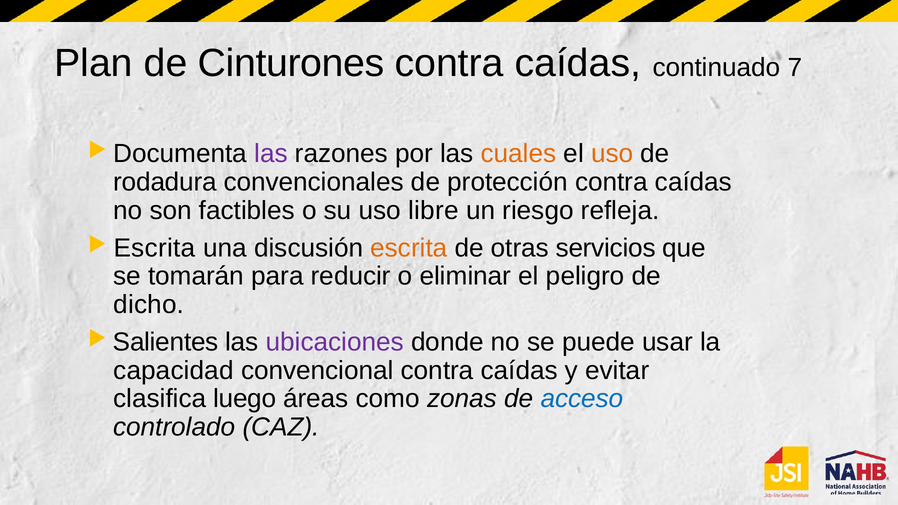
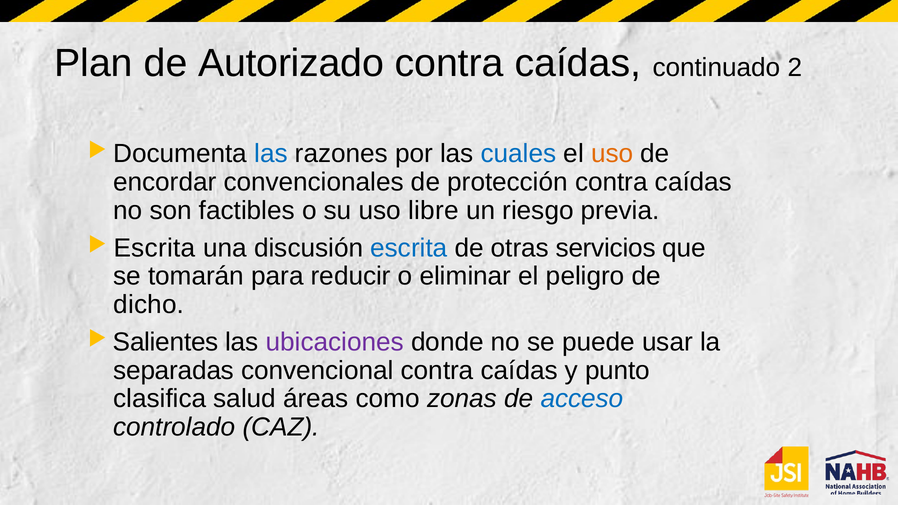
Cinturones: Cinturones -> Autorizado
7: 7 -> 2
las at (271, 154) colour: purple -> blue
cuales colour: orange -> blue
rodadura: rodadura -> encordar
refleja: refleja -> previa
escrita at (409, 248) colour: orange -> blue
capacidad: capacidad -> separadas
evitar: evitar -> punto
luego: luego -> salud
